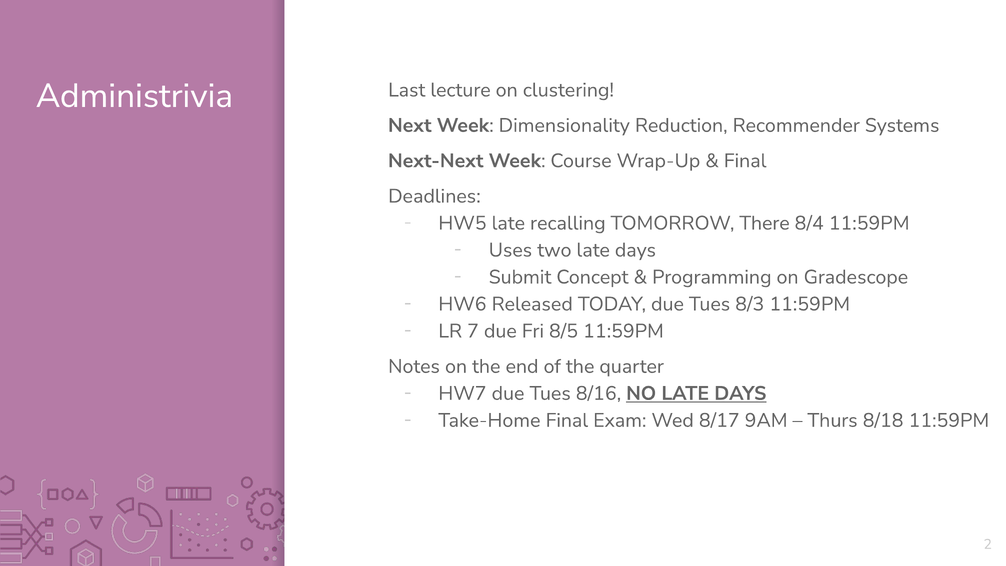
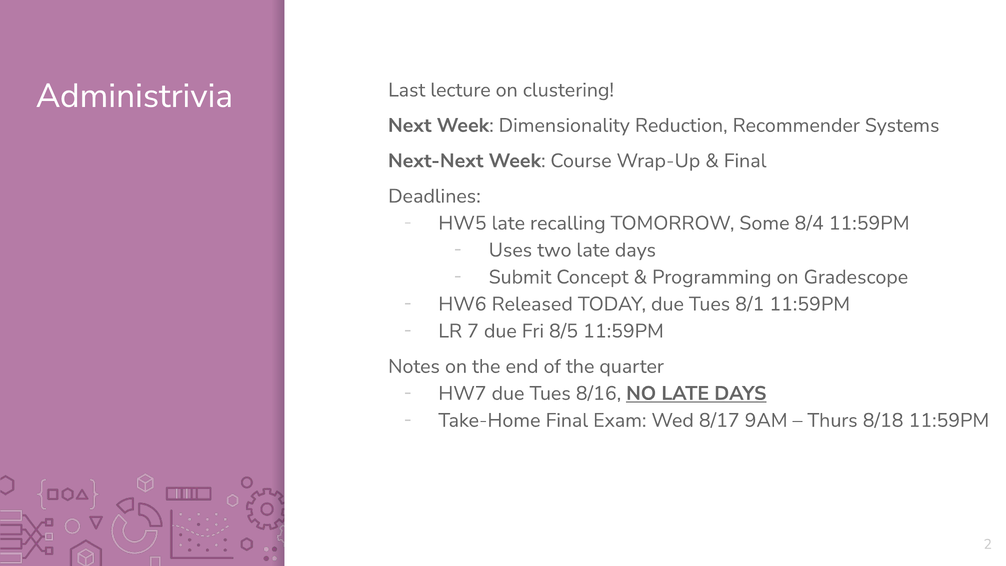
There: There -> Some
8/3: 8/3 -> 8/1
